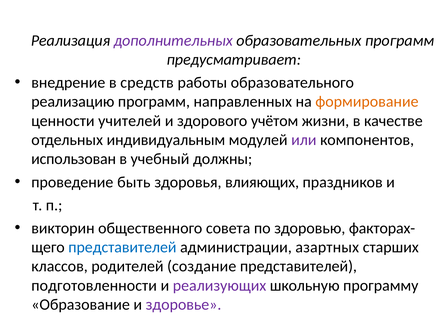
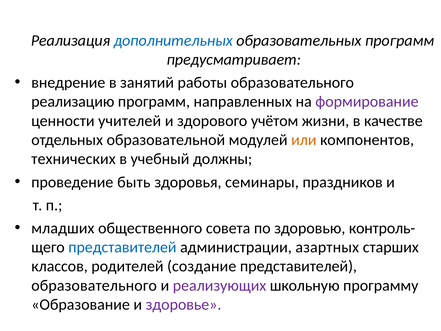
дополнительных colour: purple -> blue
средств: средств -> занятий
формирование colour: orange -> purple
индивидуальным: индивидуальным -> образовательной
или colour: purple -> orange
использован: использован -> технических
влияющих: влияющих -> семинары
викторин: викторин -> младших
факторах-: факторах- -> контроль-
подготовленности at (94, 285): подготовленности -> образовательного
